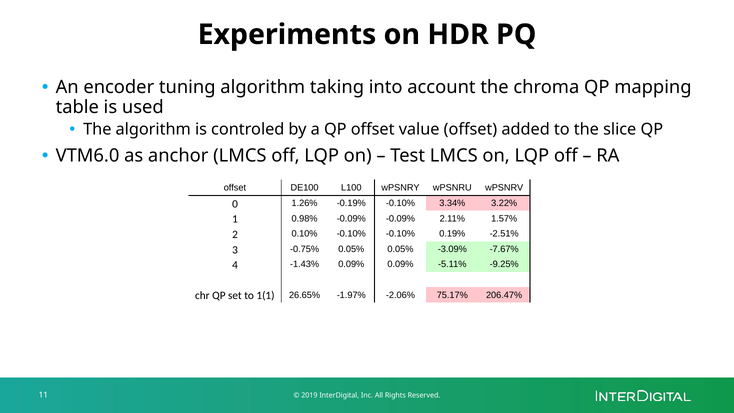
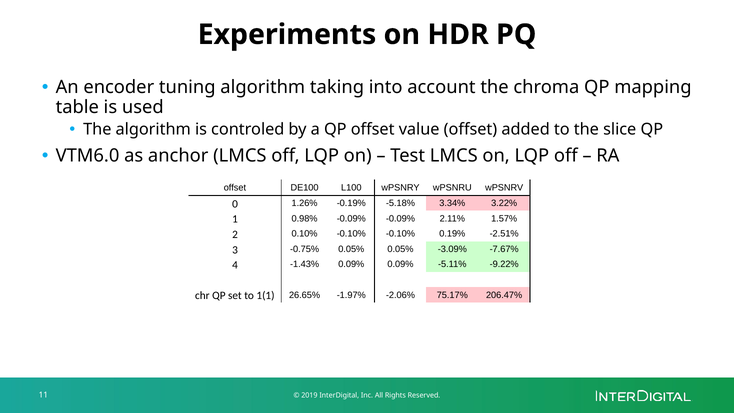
-0.19% -0.10%: -0.10% -> -5.18%
-9.25%: -9.25% -> -9.22%
